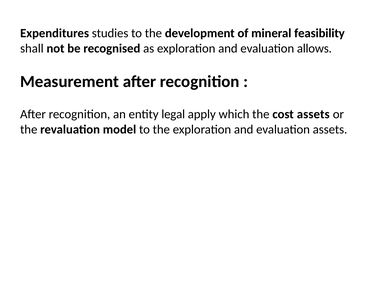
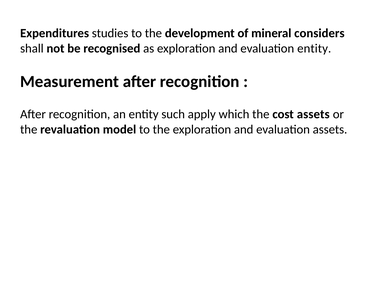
feasibility: feasibility -> considers
evaluation allows: allows -> entity
legal: legal -> such
